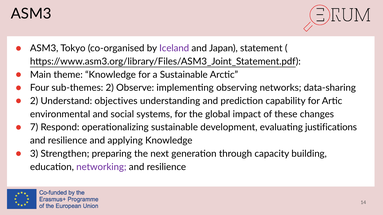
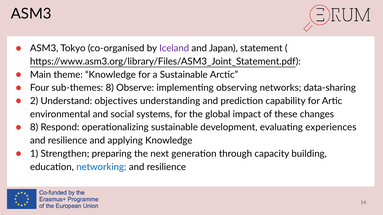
sub-themes 2: 2 -> 8
7 at (34, 128): 7 -> 8
justifications: justifications -> experiences
3: 3 -> 1
networking colour: purple -> blue
